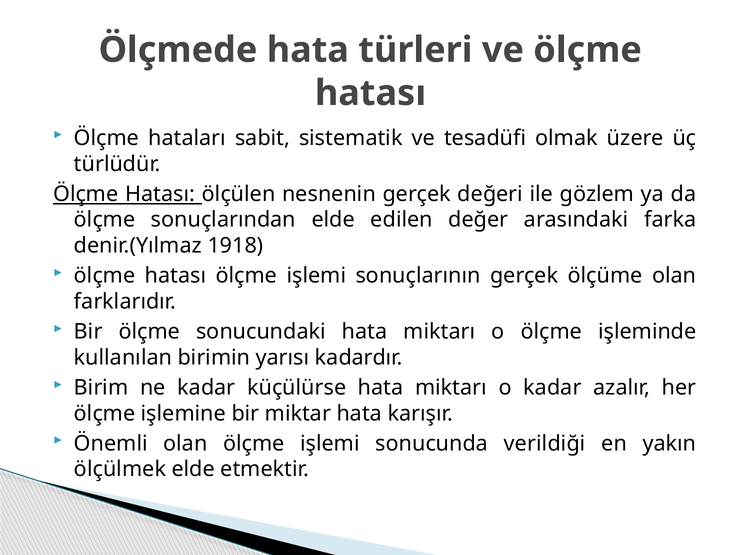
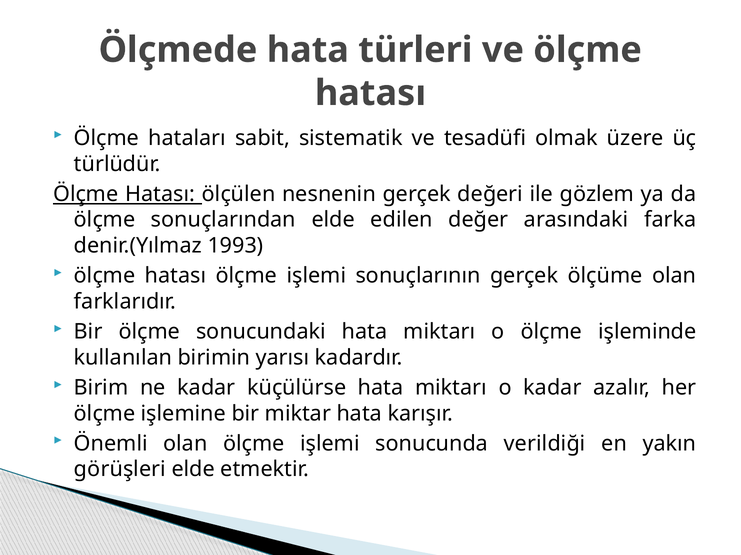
1918: 1918 -> 1993
ölçülmek: ölçülmek -> görüşleri
